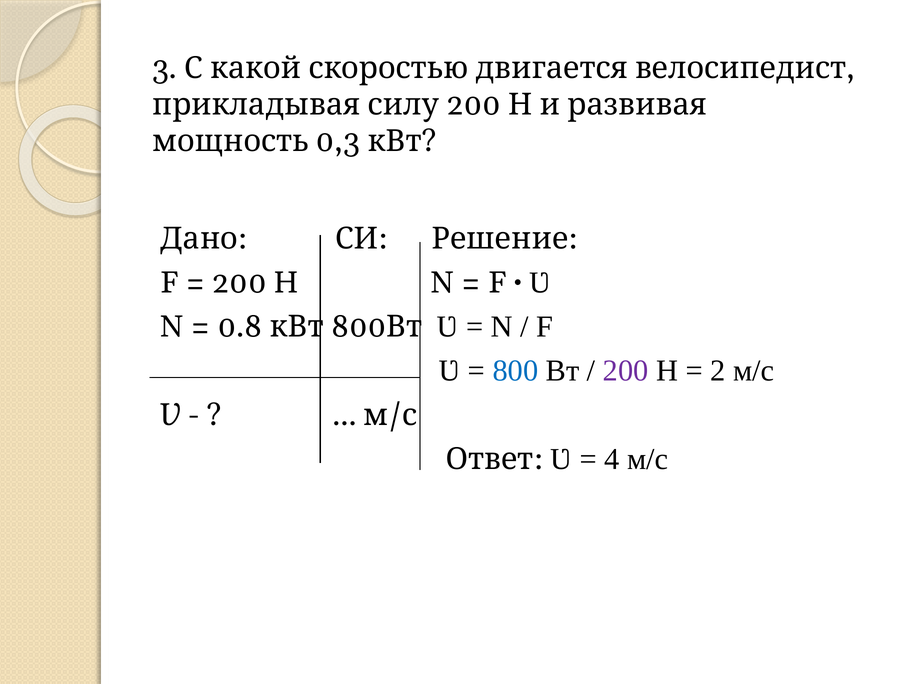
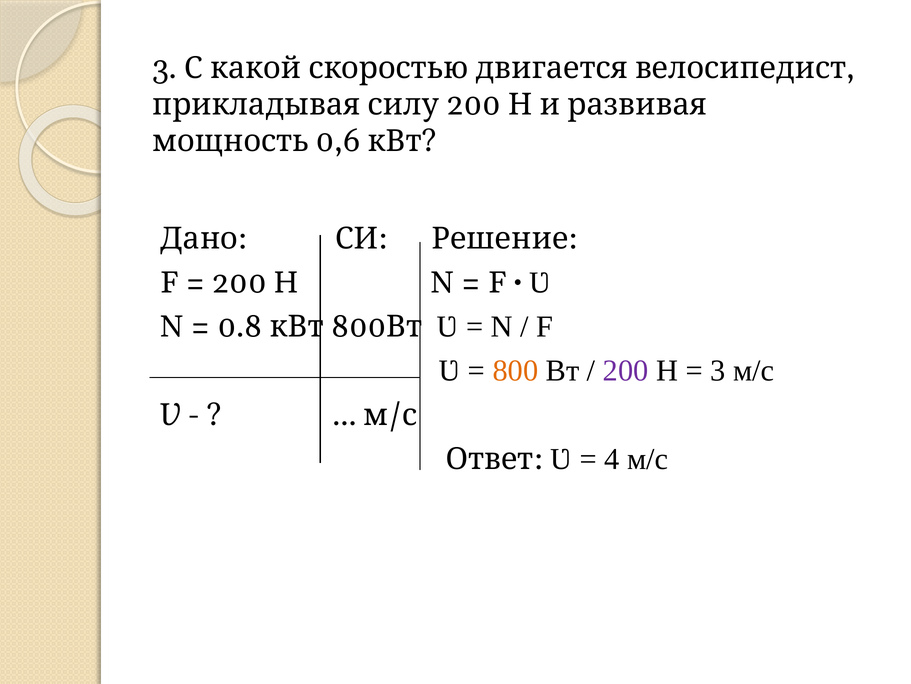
0,3: 0,3 -> 0,6
800 colour: blue -> orange
2 at (718, 370): 2 -> 3
